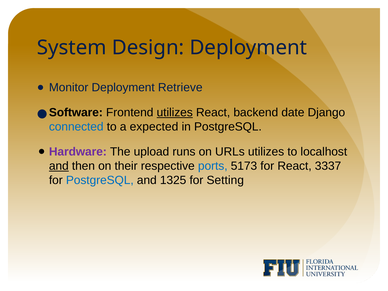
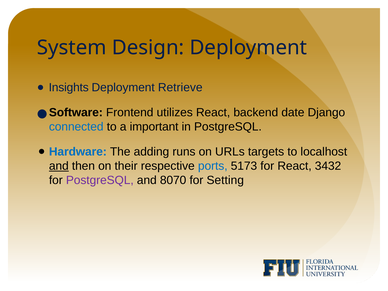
Monitor: Monitor -> Insights
utilizes at (175, 112) underline: present -> none
expected: expected -> important
Hardware colour: purple -> blue
upload: upload -> adding
URLs utilizes: utilizes -> targets
3337: 3337 -> 3432
PostgreSQL at (100, 180) colour: blue -> purple
1325: 1325 -> 8070
